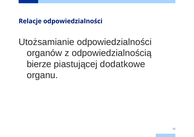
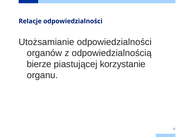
dodatkowe: dodatkowe -> korzystanie
